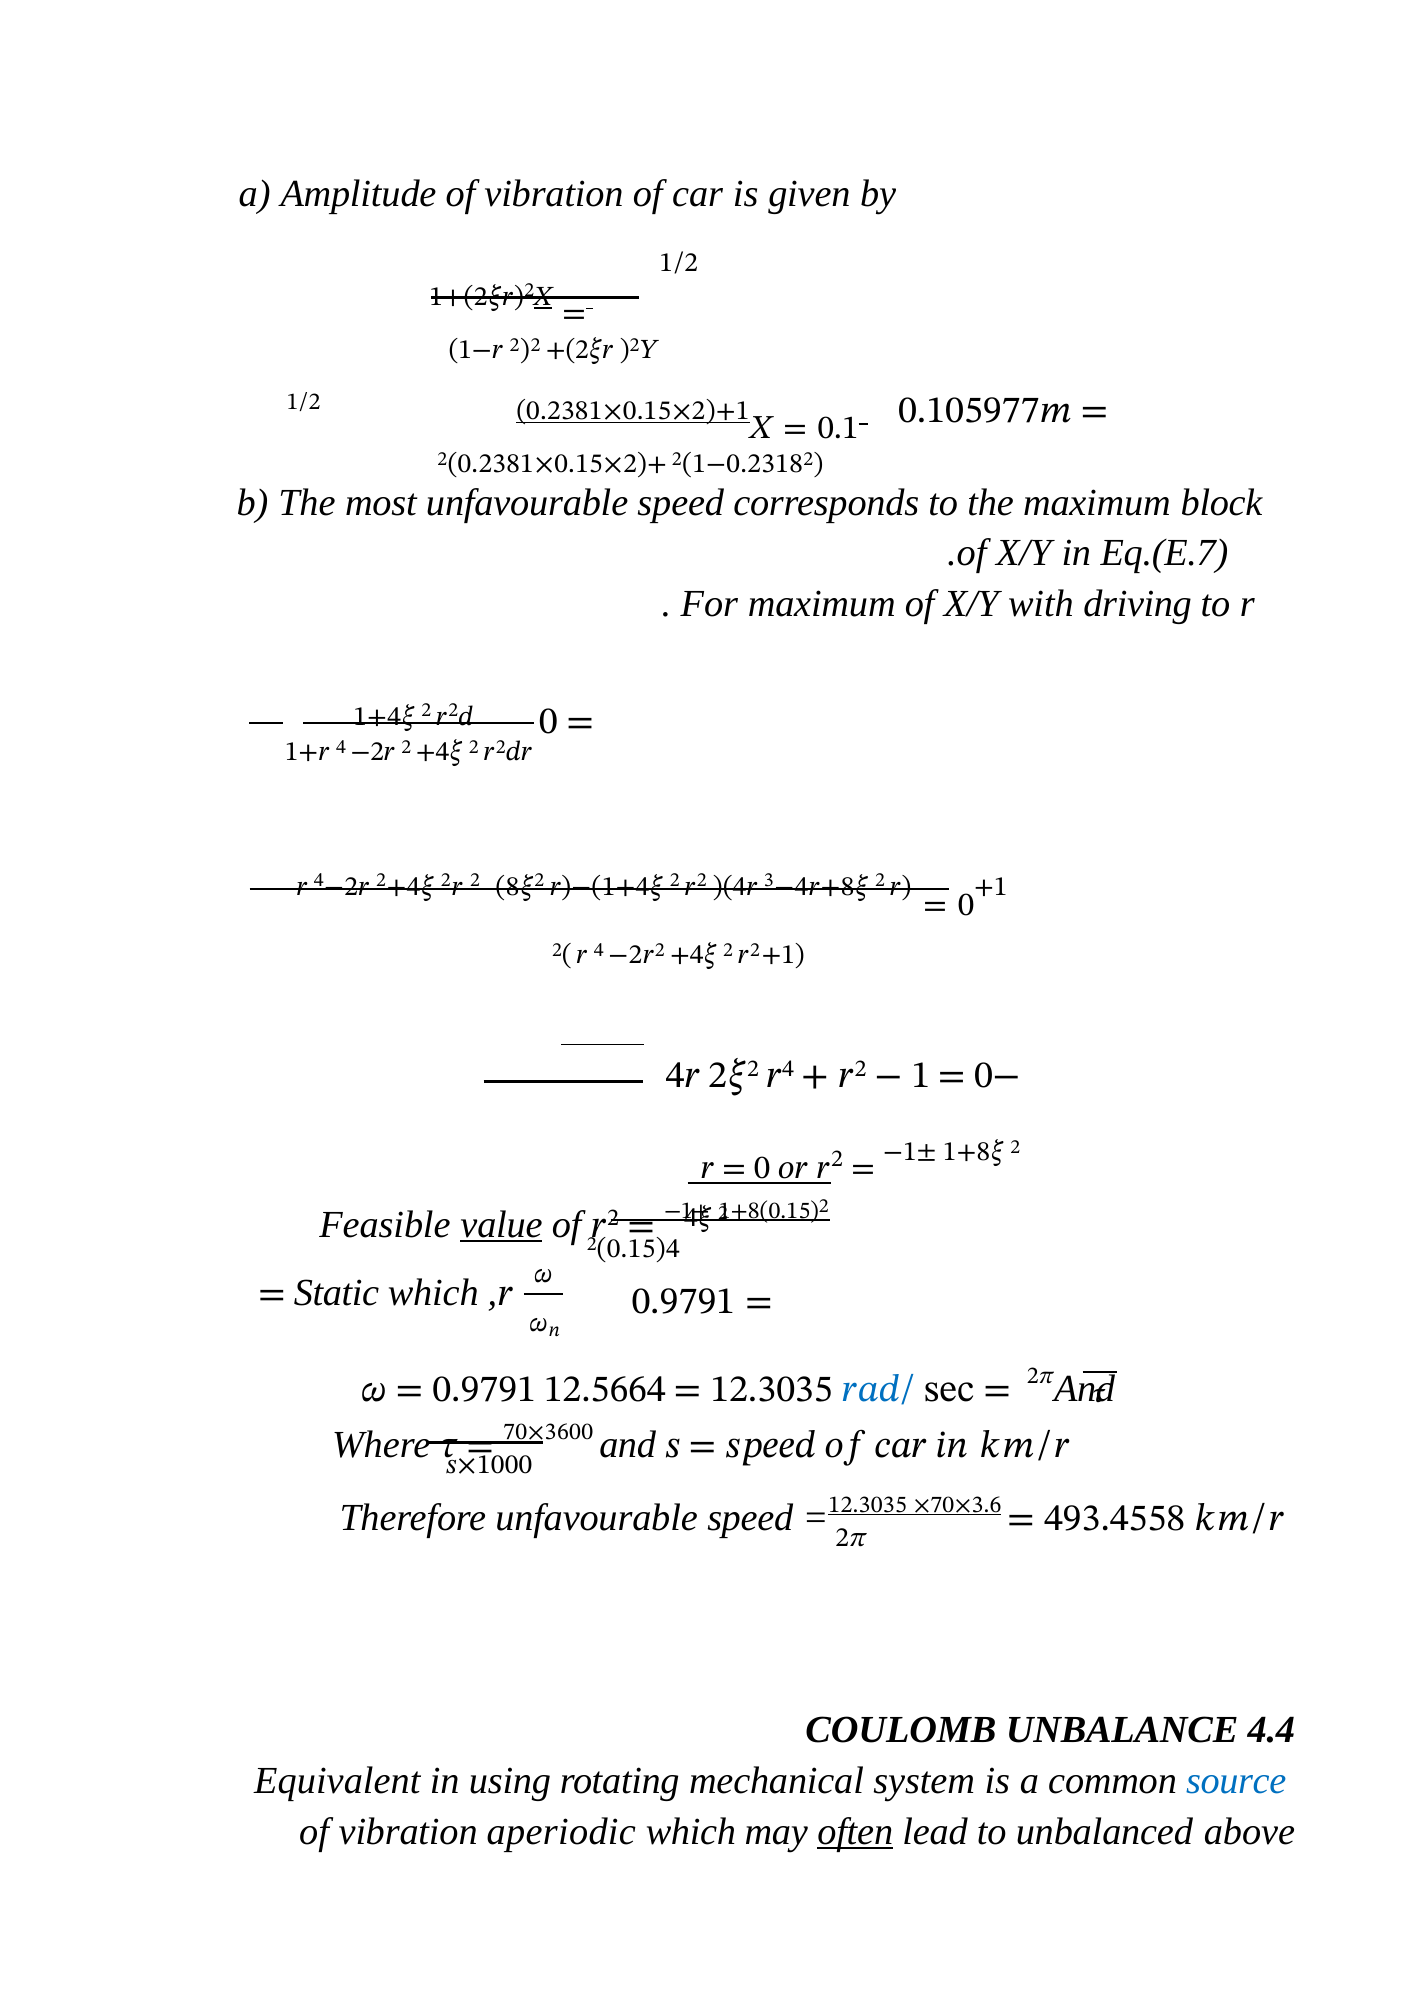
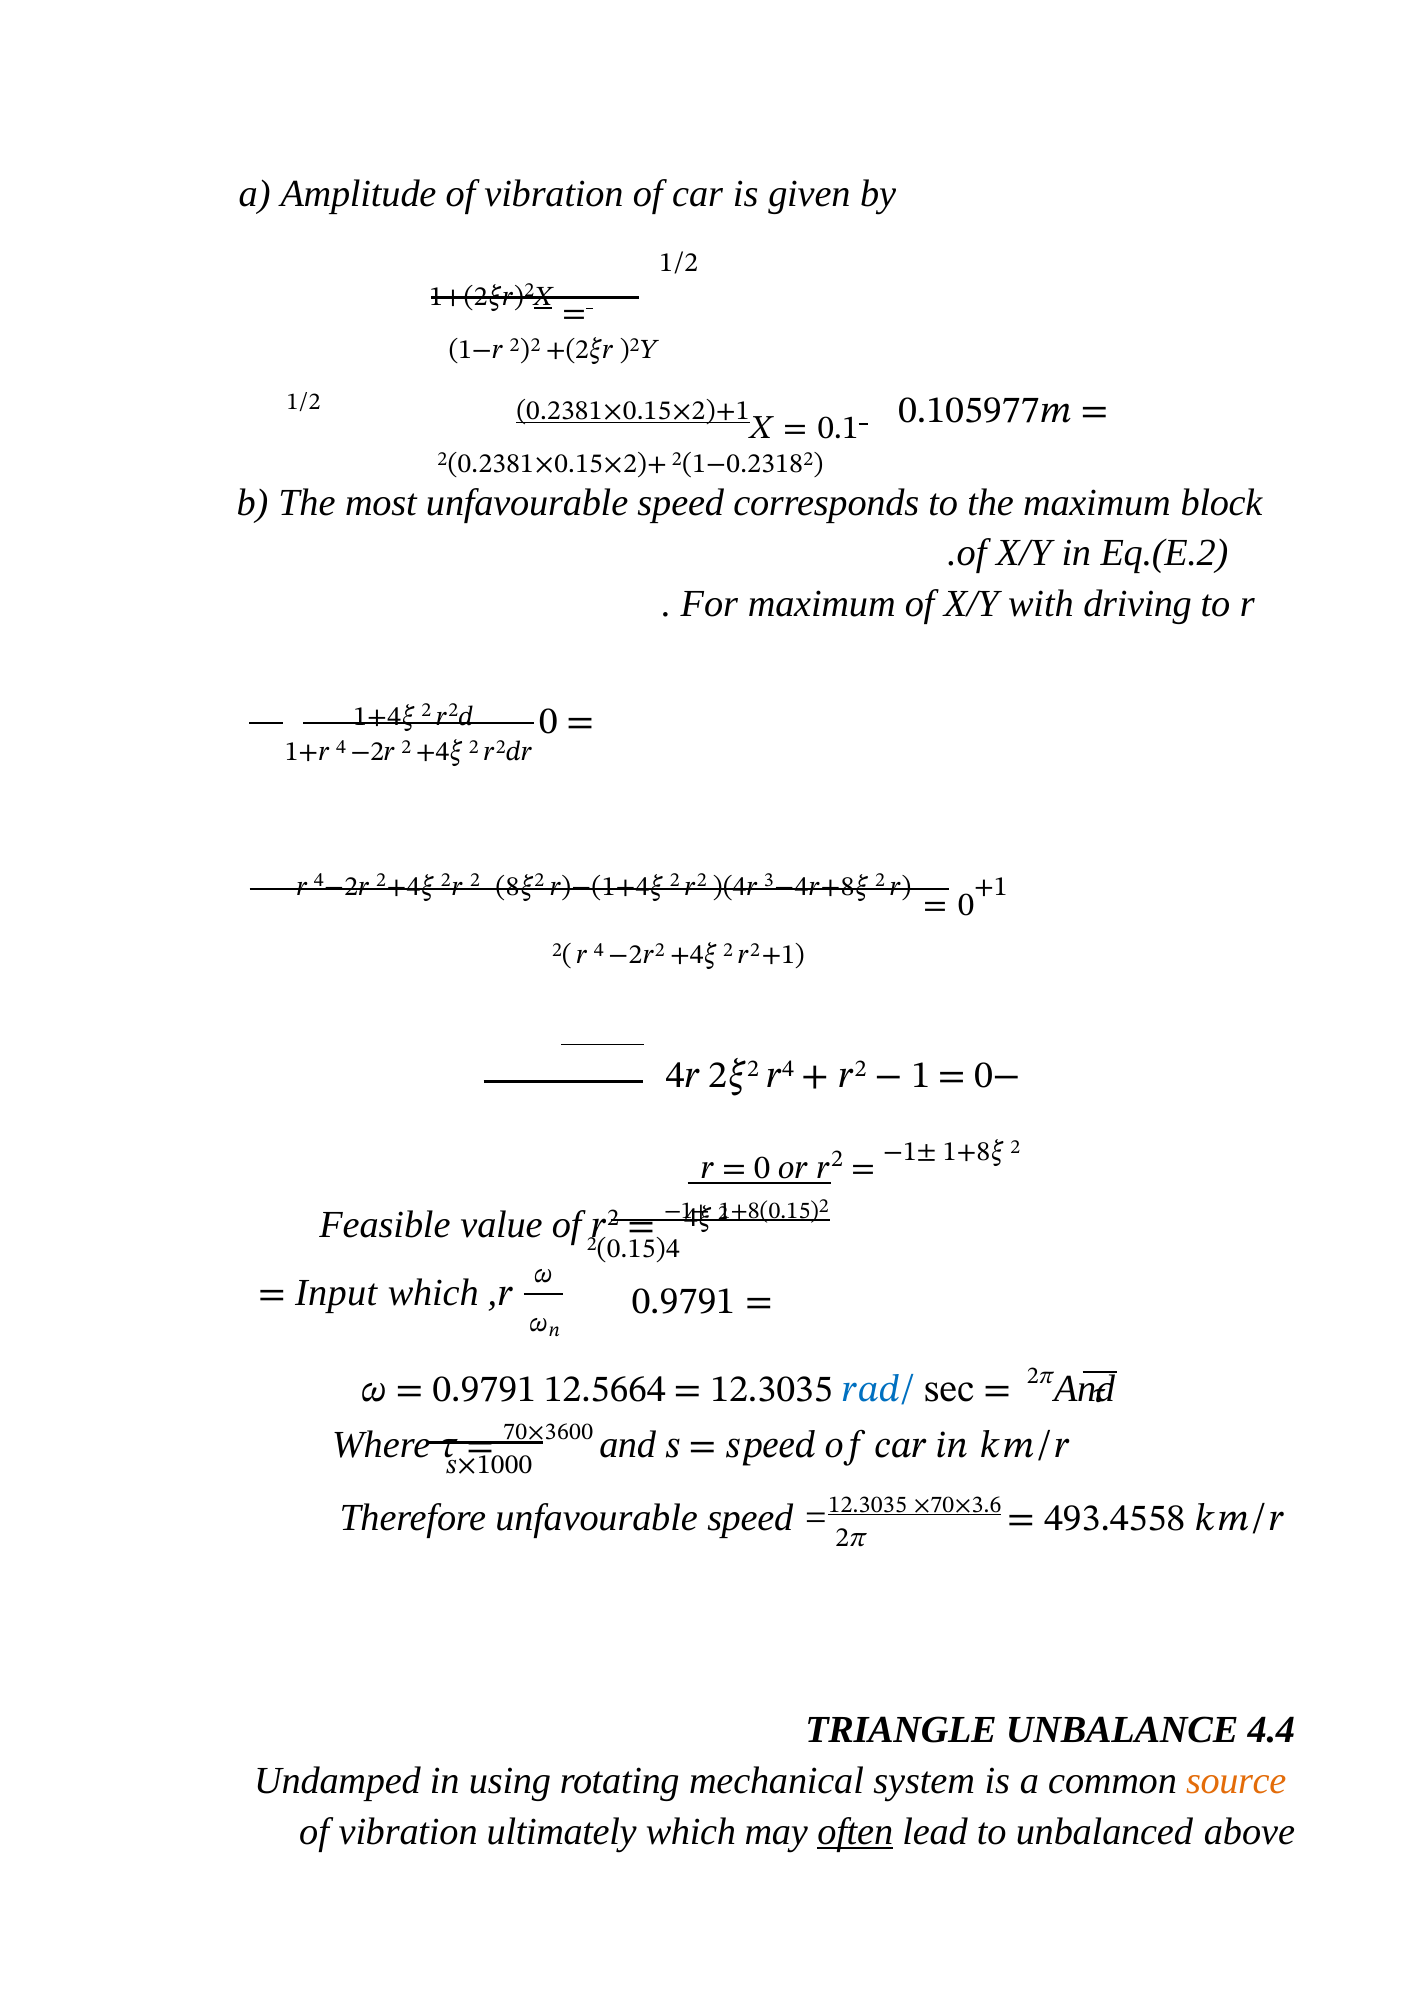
Eq.(E.7: Eq.(E.7 -> Eq.(E.2
value underline: present -> none
Static: Static -> Input
COULOMB: COULOMB -> TRIANGLE
Equivalent: Equivalent -> Undamped
source colour: blue -> orange
aperiodic: aperiodic -> ultimately
